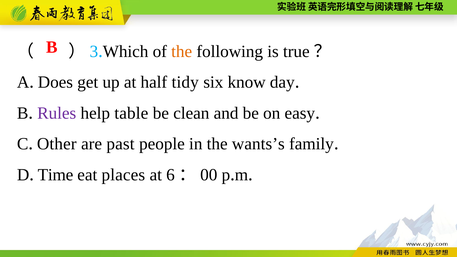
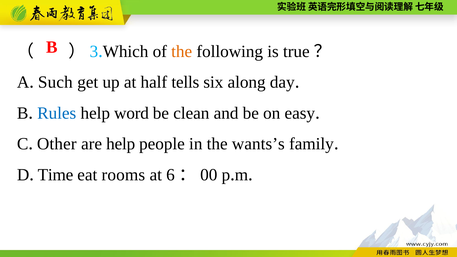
Does: Does -> Such
tidy: tidy -> tells
know: know -> along
Rules colour: purple -> blue
table: table -> word
are past: past -> help
places: places -> rooms
